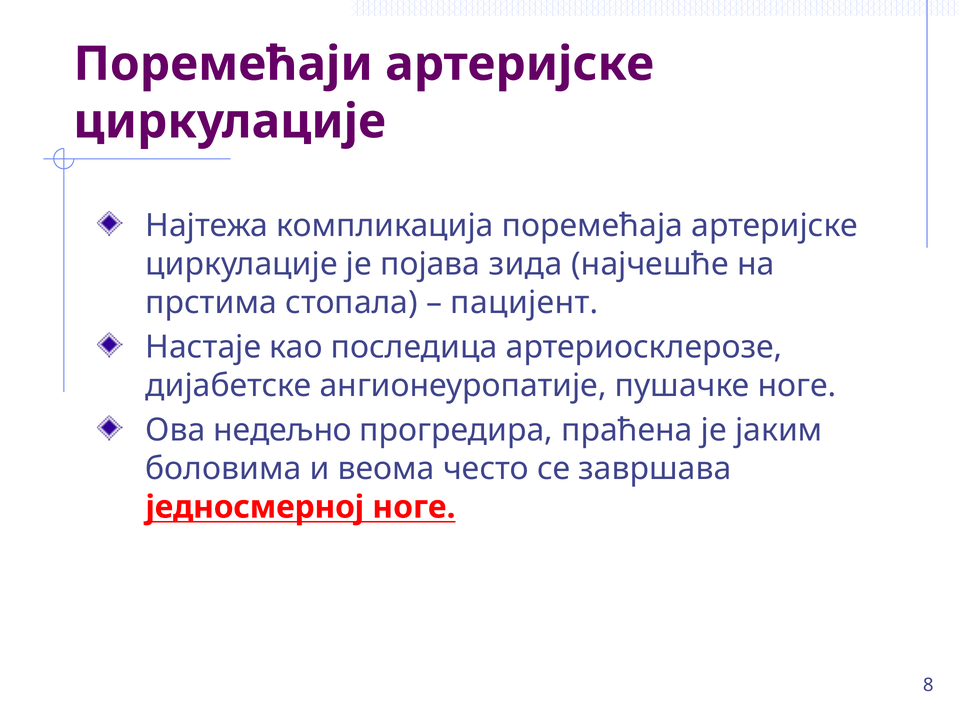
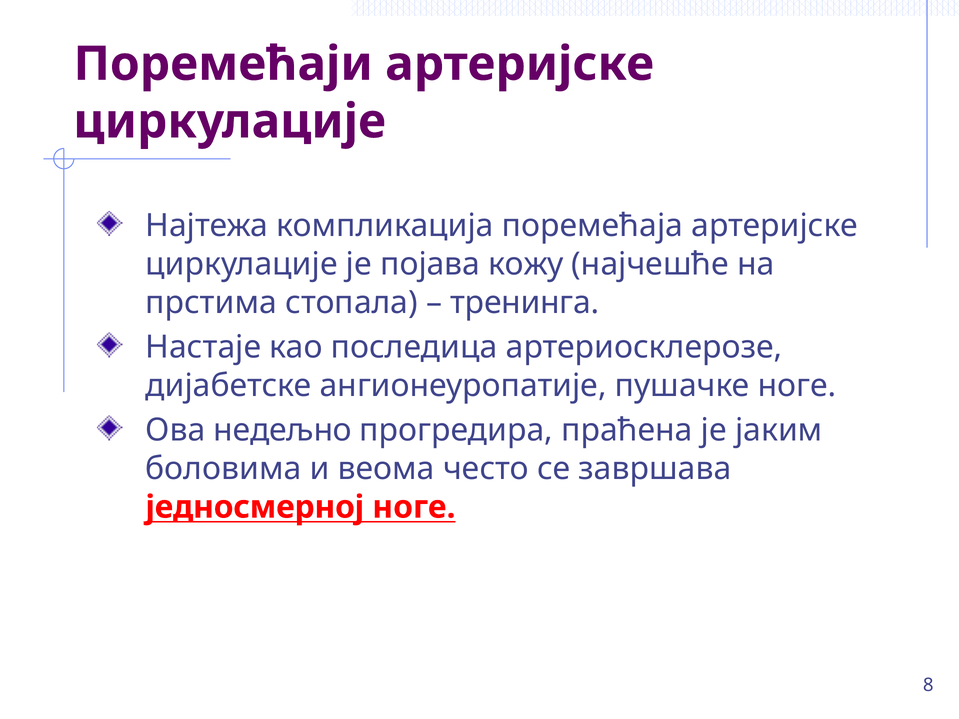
зида: зида -> кожу
пацијент: пацијент -> тренинга
